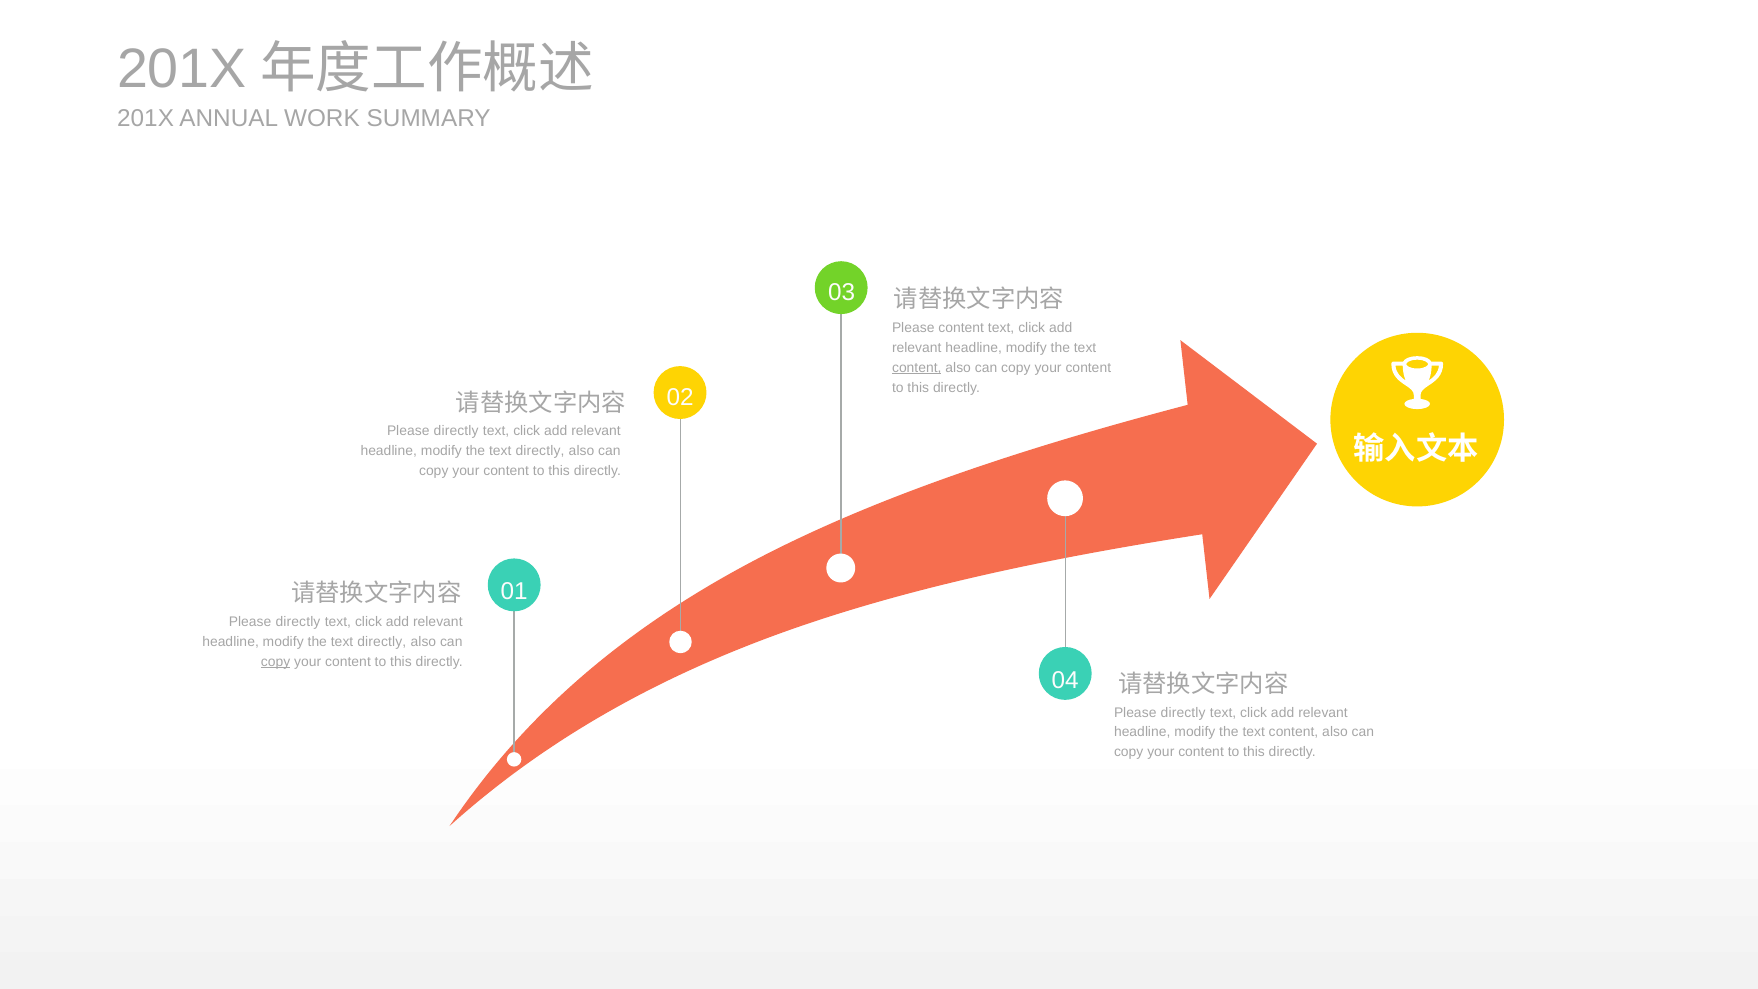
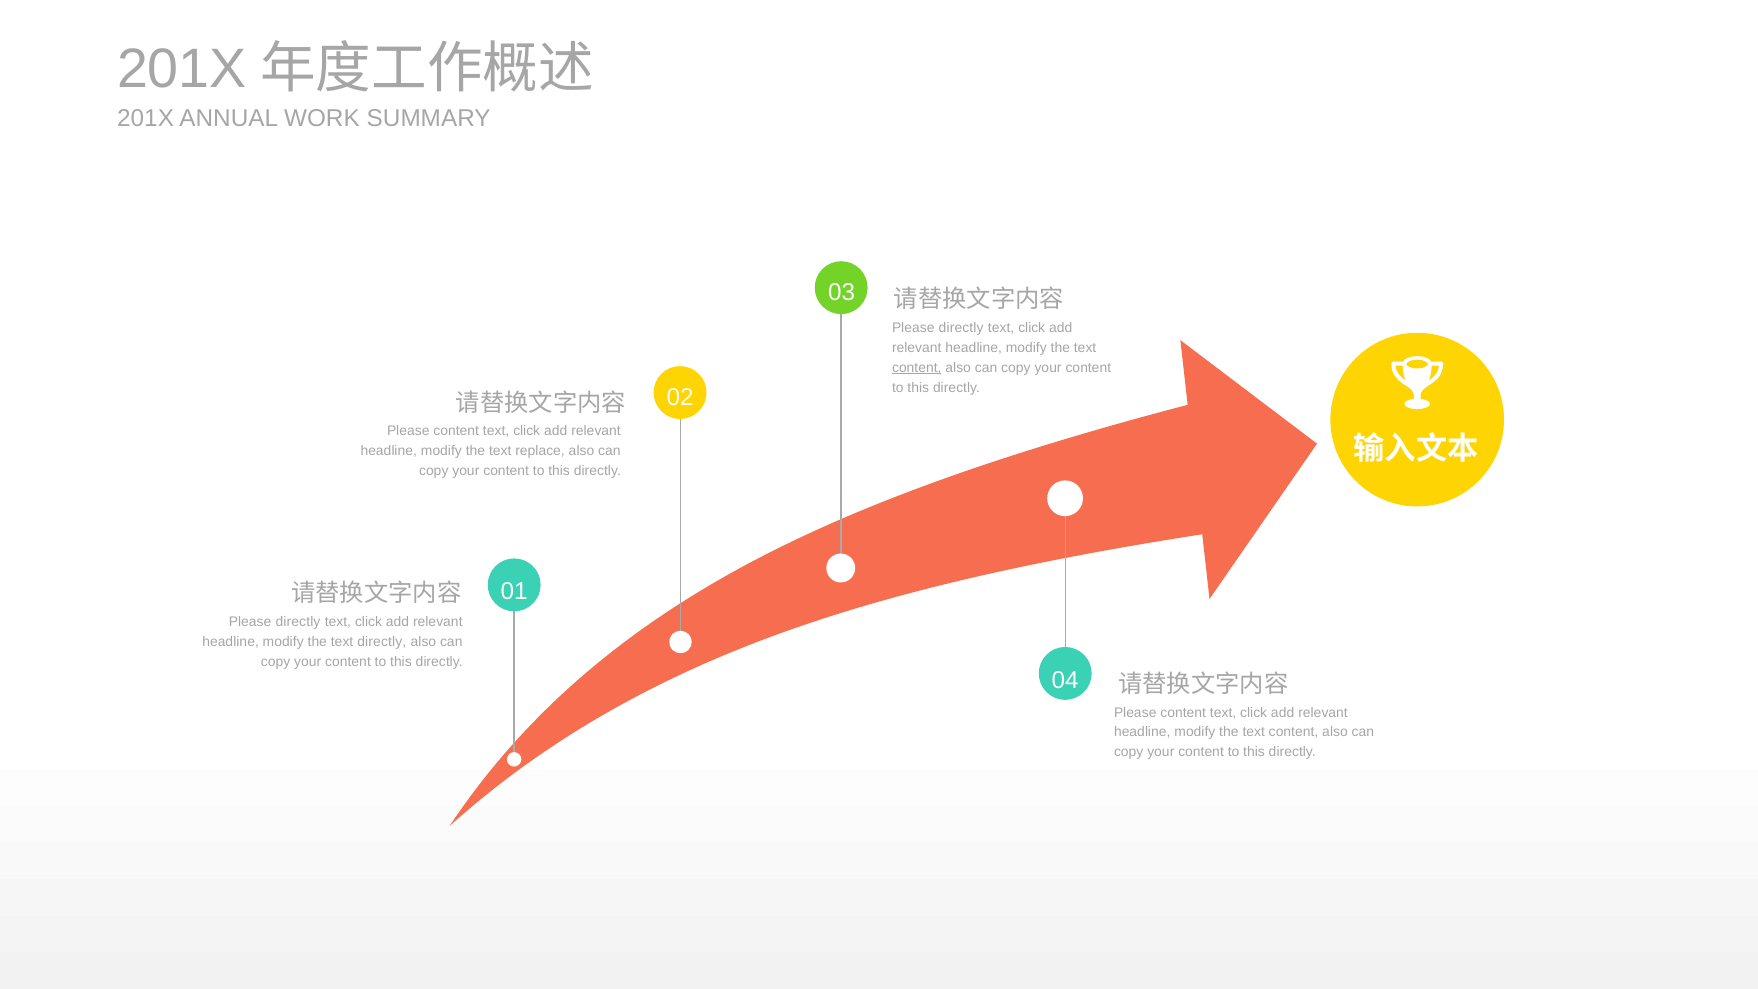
content at (961, 328): content -> directly
directly at (456, 431): directly -> content
directly at (540, 451): directly -> replace
copy at (276, 661) underline: present -> none
directly at (1183, 712): directly -> content
